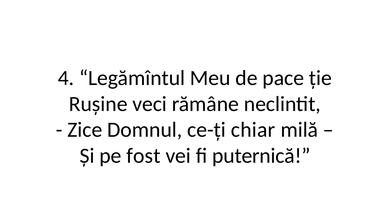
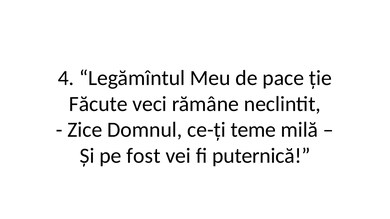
Rușine: Rușine -> Făcute
chiar: chiar -> teme
